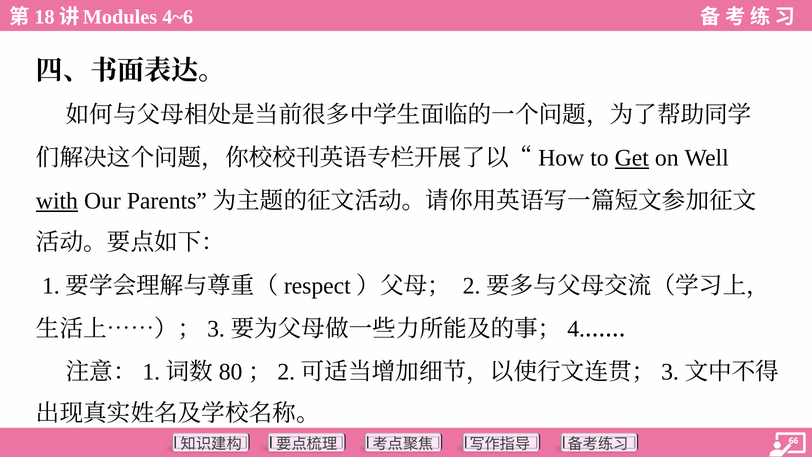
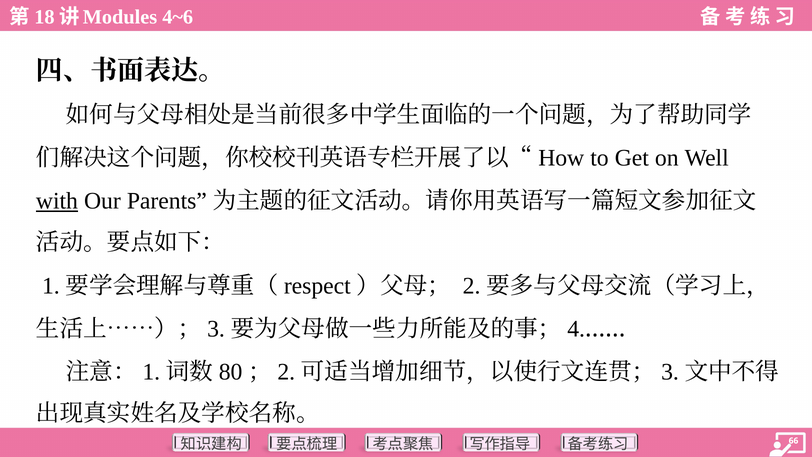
Get underline: present -> none
